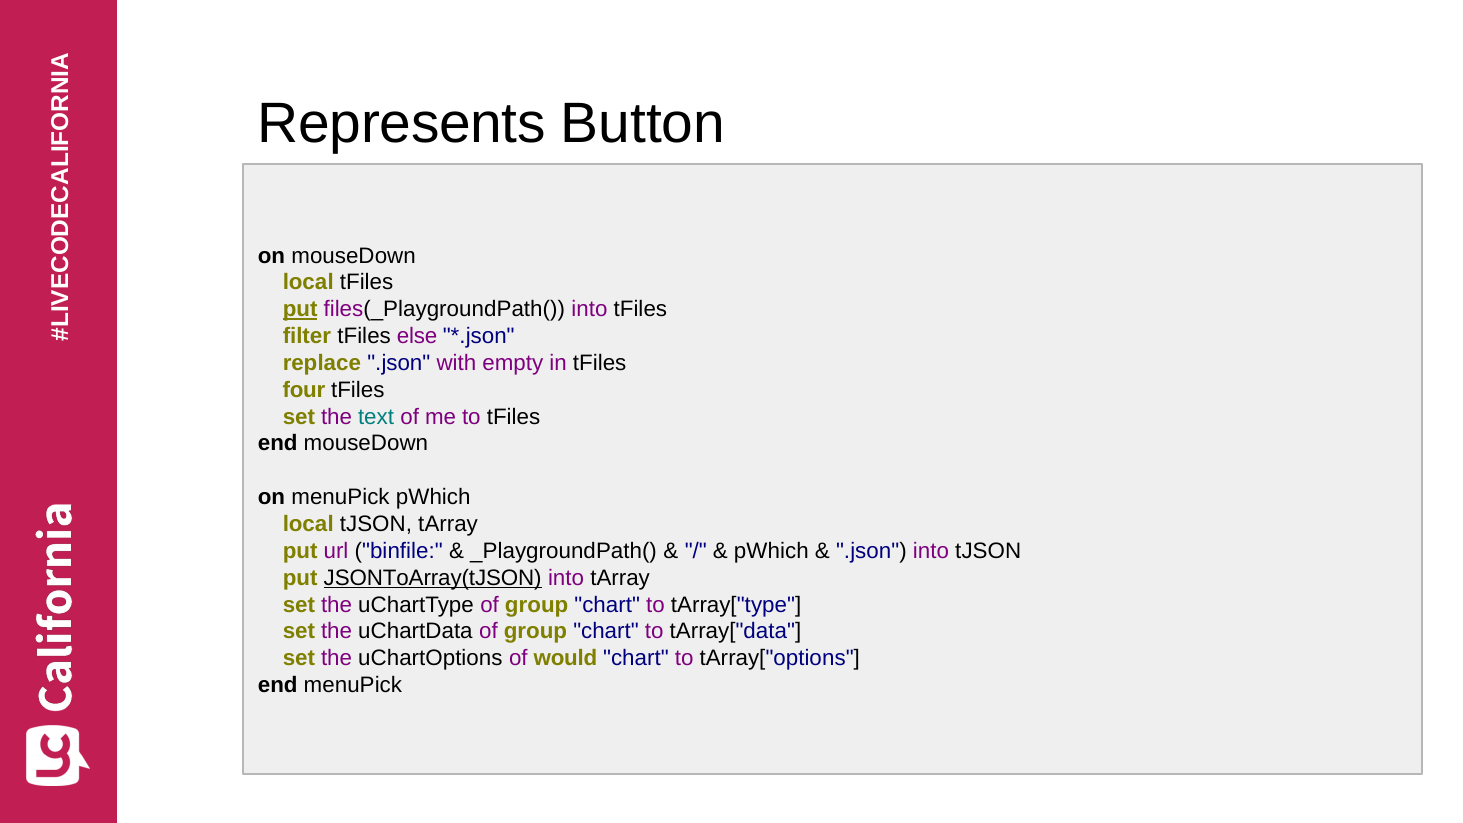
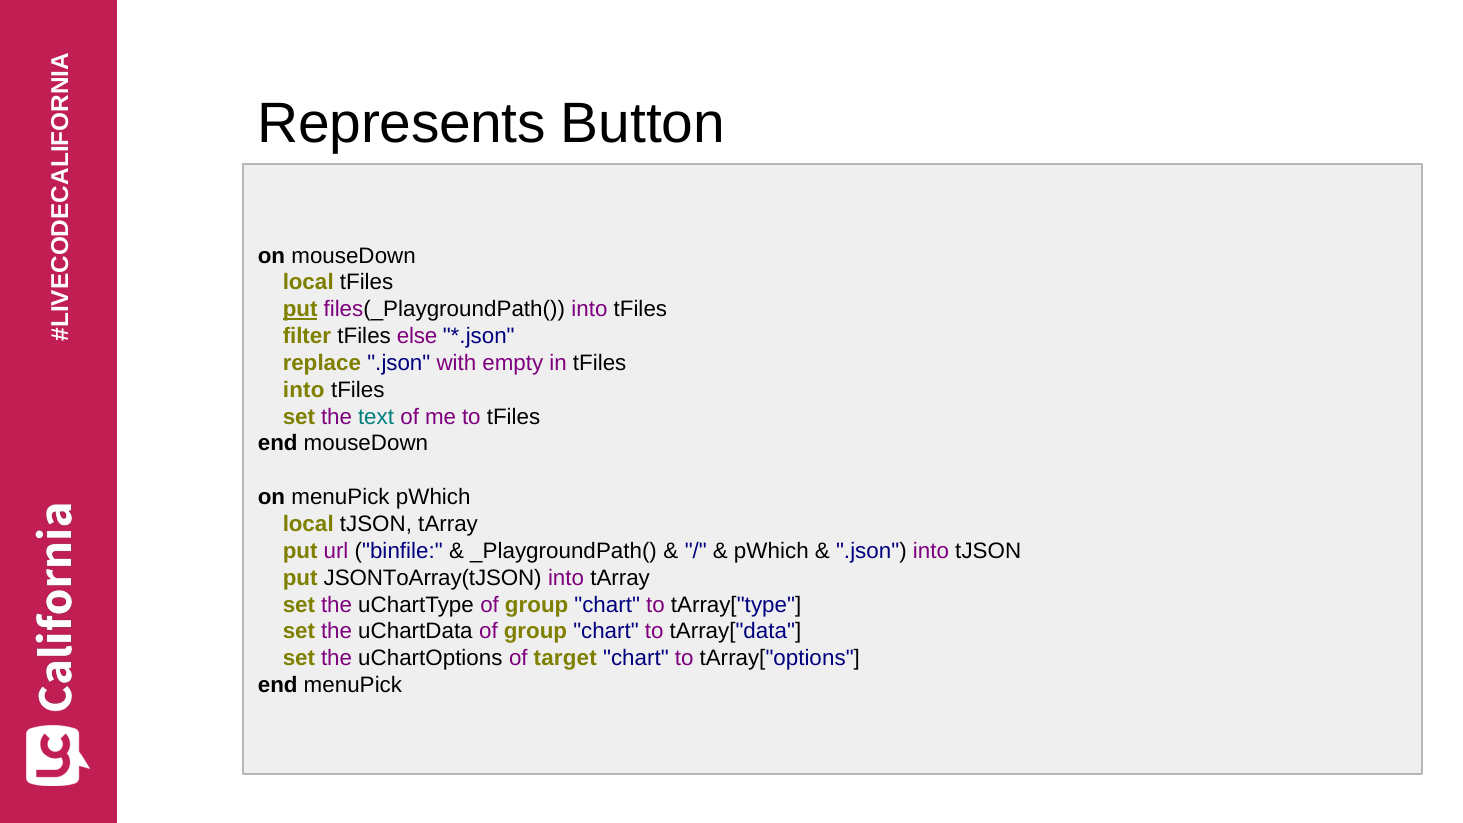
four at (304, 390): four -> into
JSONToArray(tJSON underline: present -> none
would: would -> target
